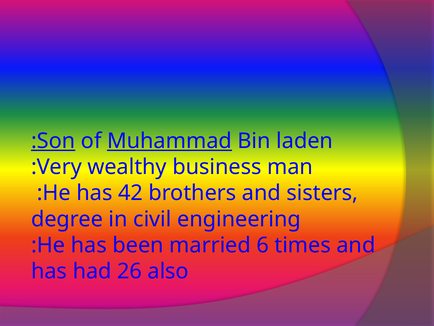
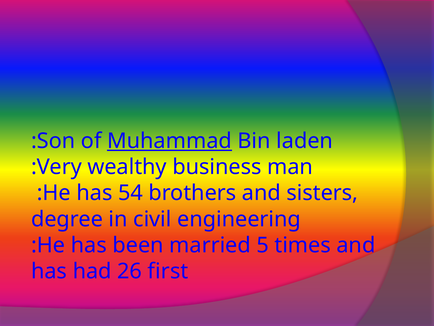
:Son underline: present -> none
42: 42 -> 54
6: 6 -> 5
also: also -> first
